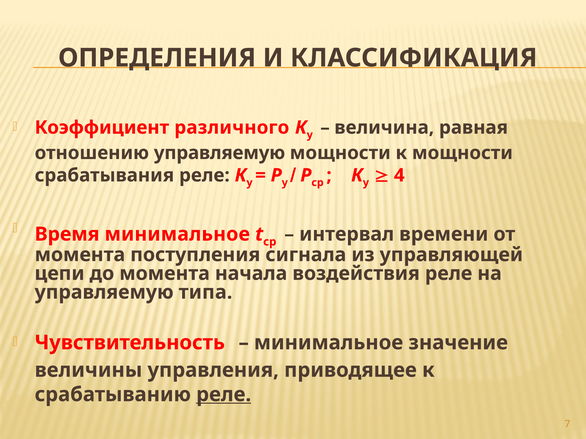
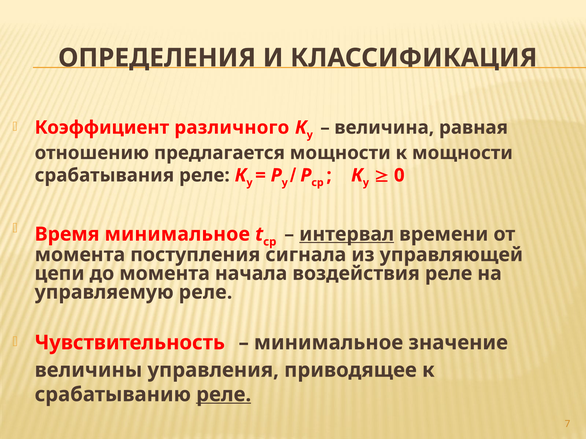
отношению управляемую: управляемую -> предлагается
4: 4 -> 0
интервал underline: none -> present
управляемую типа: типа -> реле
